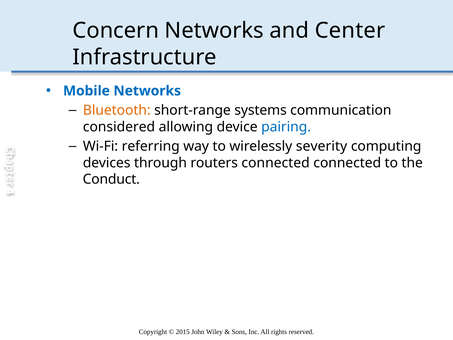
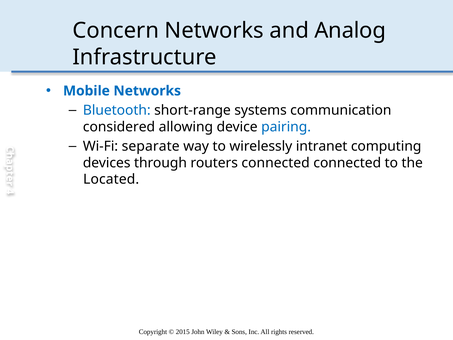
Center: Center -> Analog
Bluetooth colour: orange -> blue
referring: referring -> separate
severity: severity -> intranet
Conduct: Conduct -> Located
